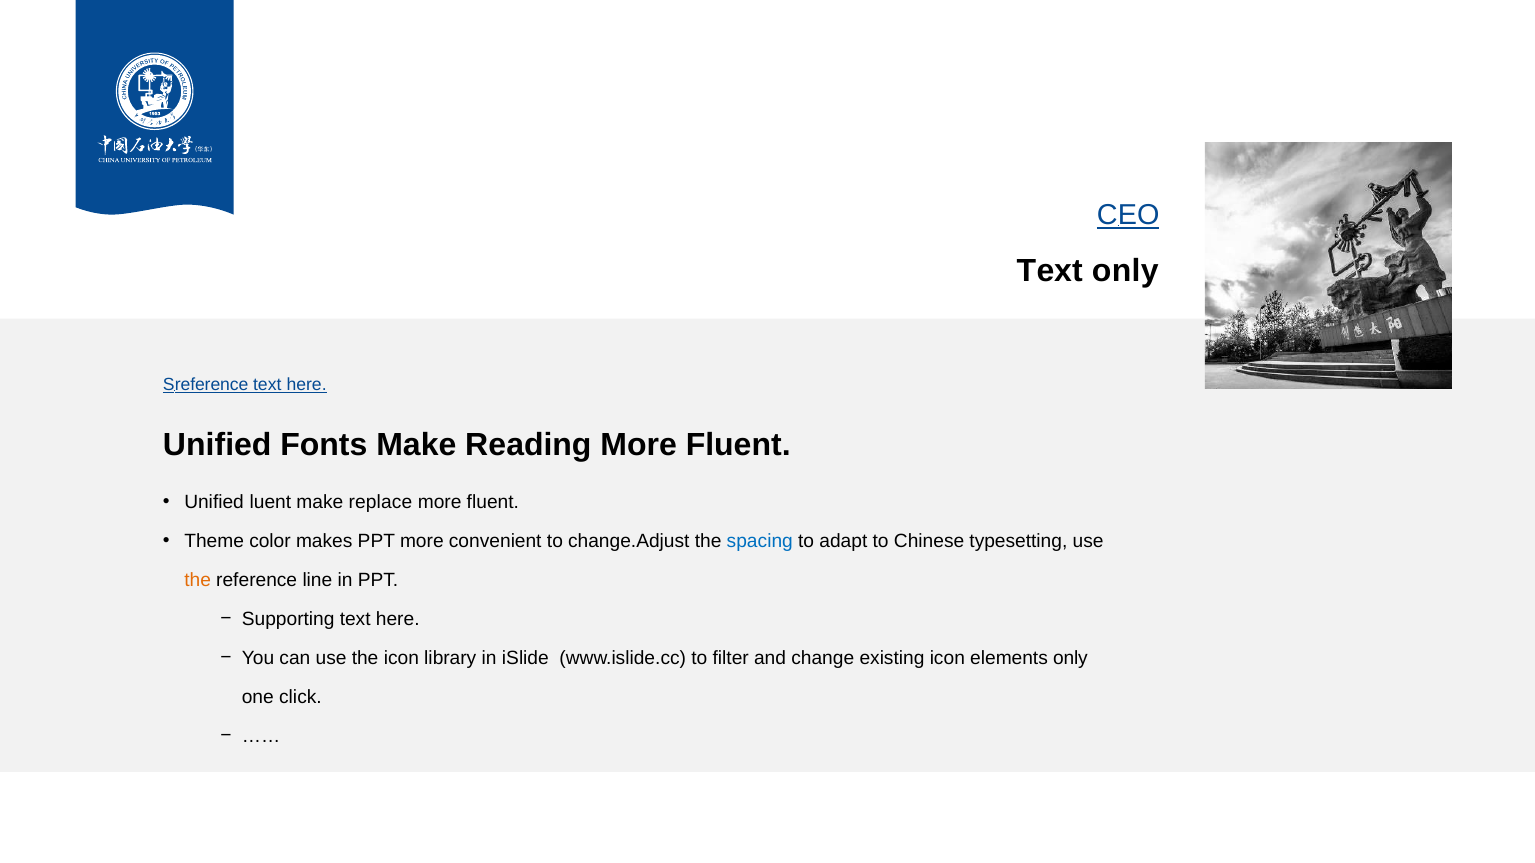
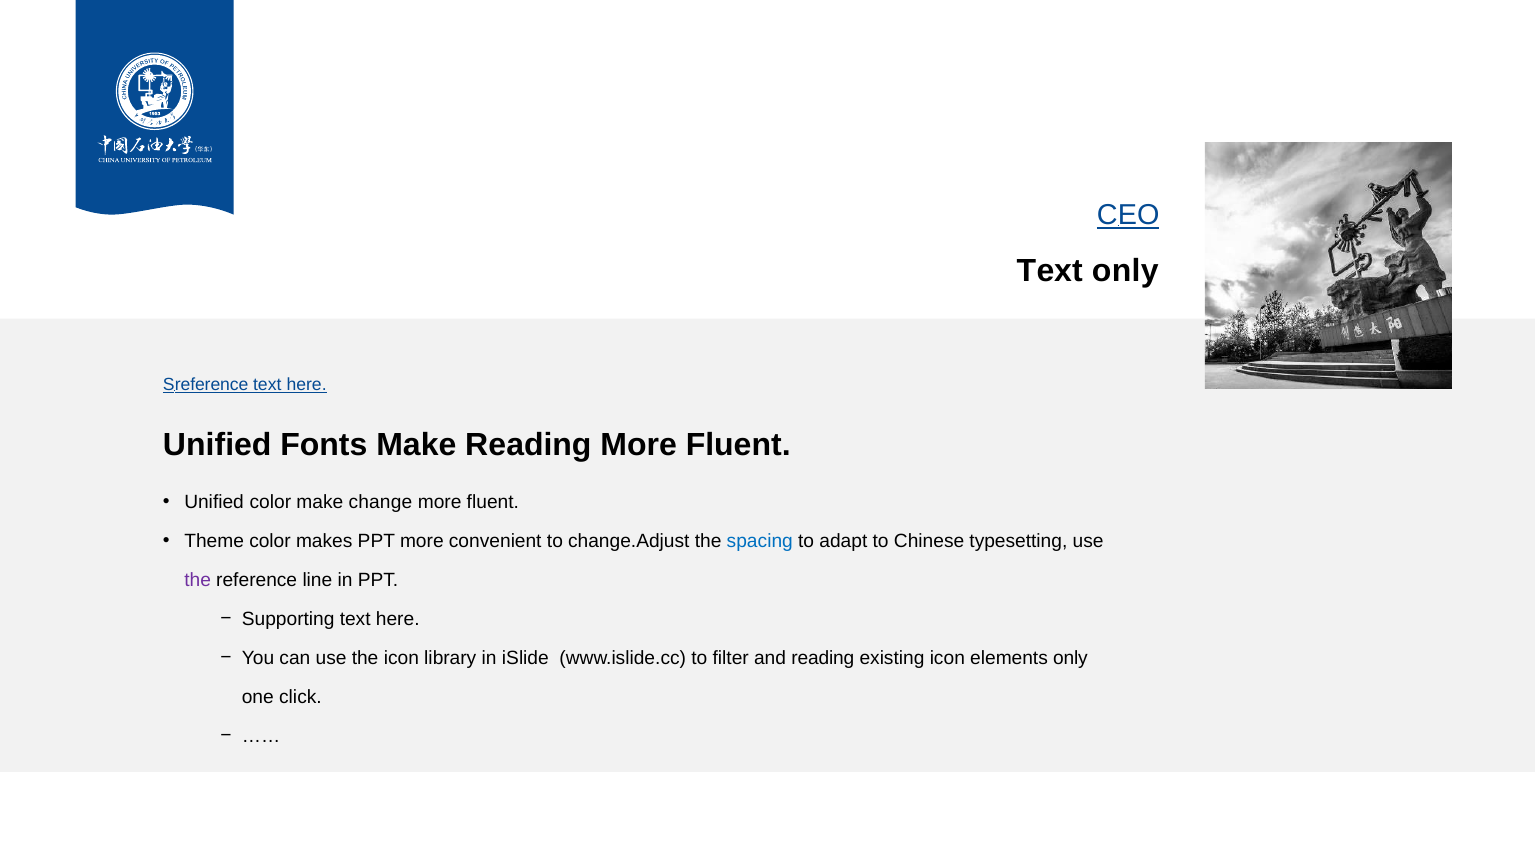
Unified luent: luent -> color
replace: replace -> change
the at (198, 581) colour: orange -> purple
and change: change -> reading
